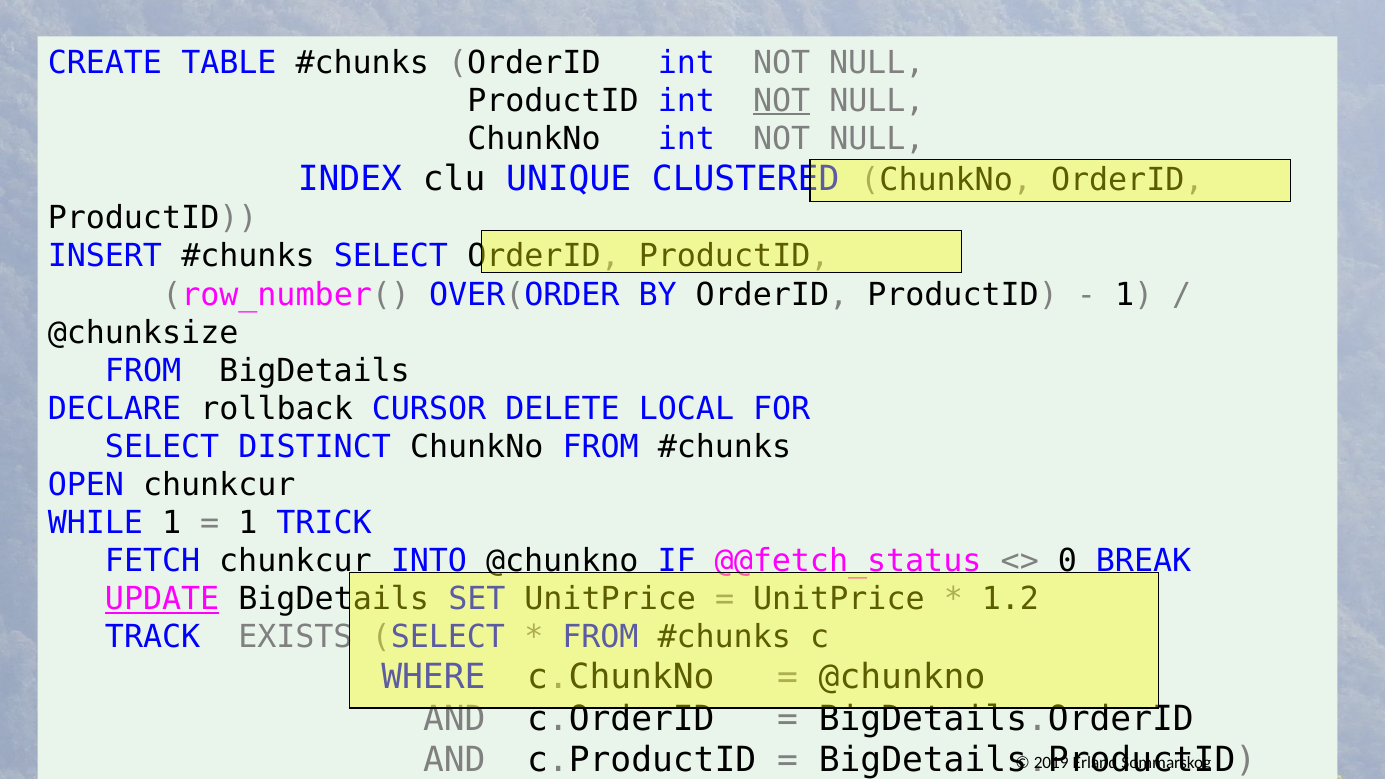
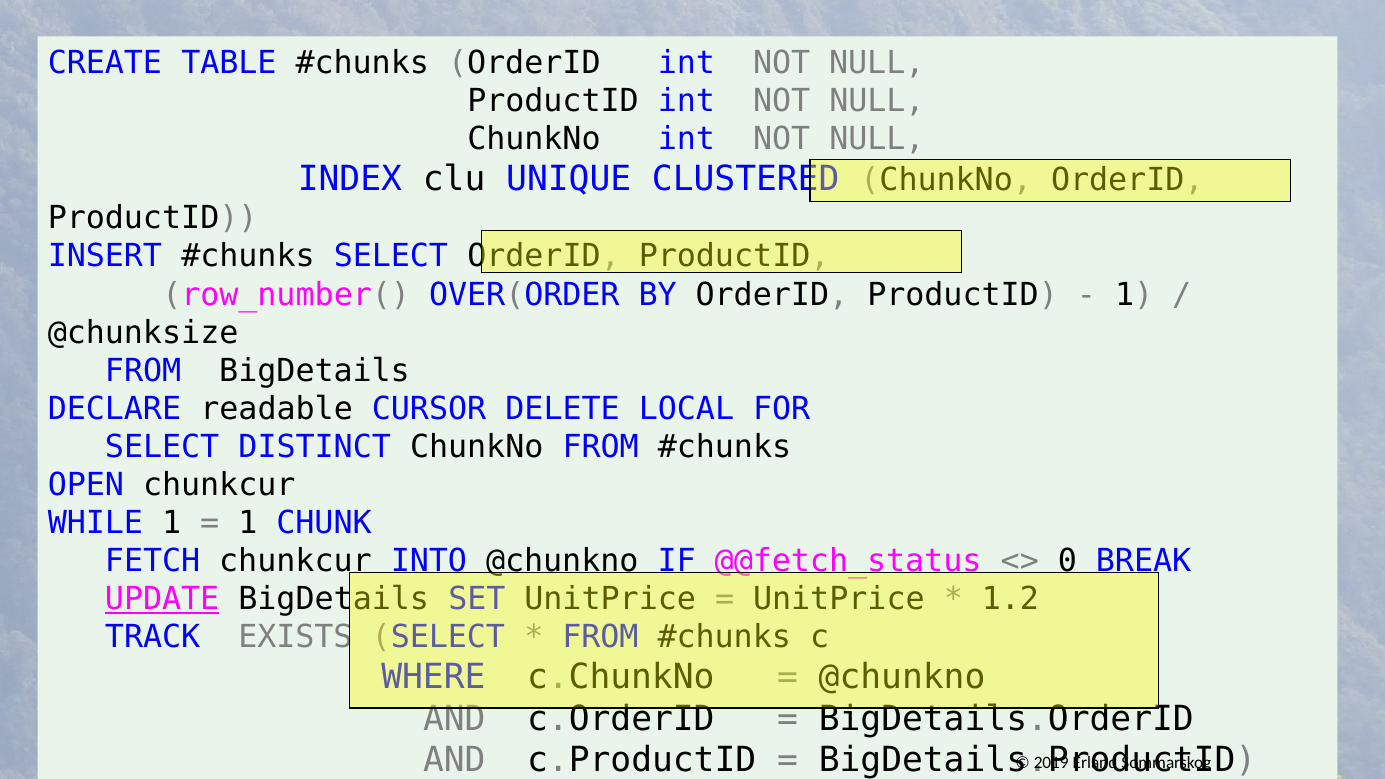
NOT at (782, 101) underline: present -> none
rollback: rollback -> readable
TRICK: TRICK -> CHUNK
